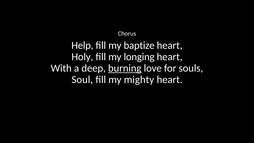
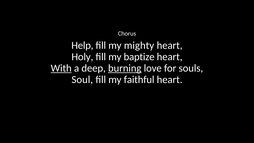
baptize: baptize -> mighty
longing: longing -> baptize
With underline: none -> present
mighty: mighty -> faithful
